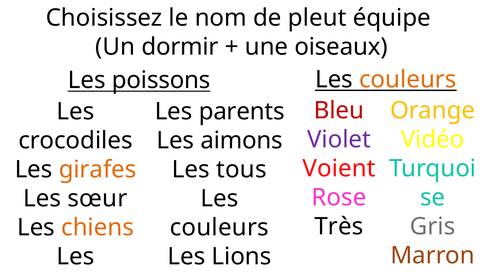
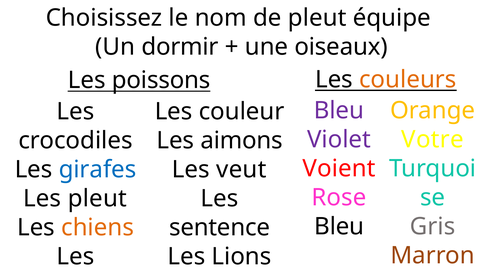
Bleu at (339, 110) colour: red -> purple
parents: parents -> couleur
Vidéo: Vidéo -> Votre
girafes colour: orange -> blue
tous: tous -> veut
Les sœur: sœur -> pleut
Très at (339, 226): Très -> Bleu
couleurs at (219, 227): couleurs -> sentence
